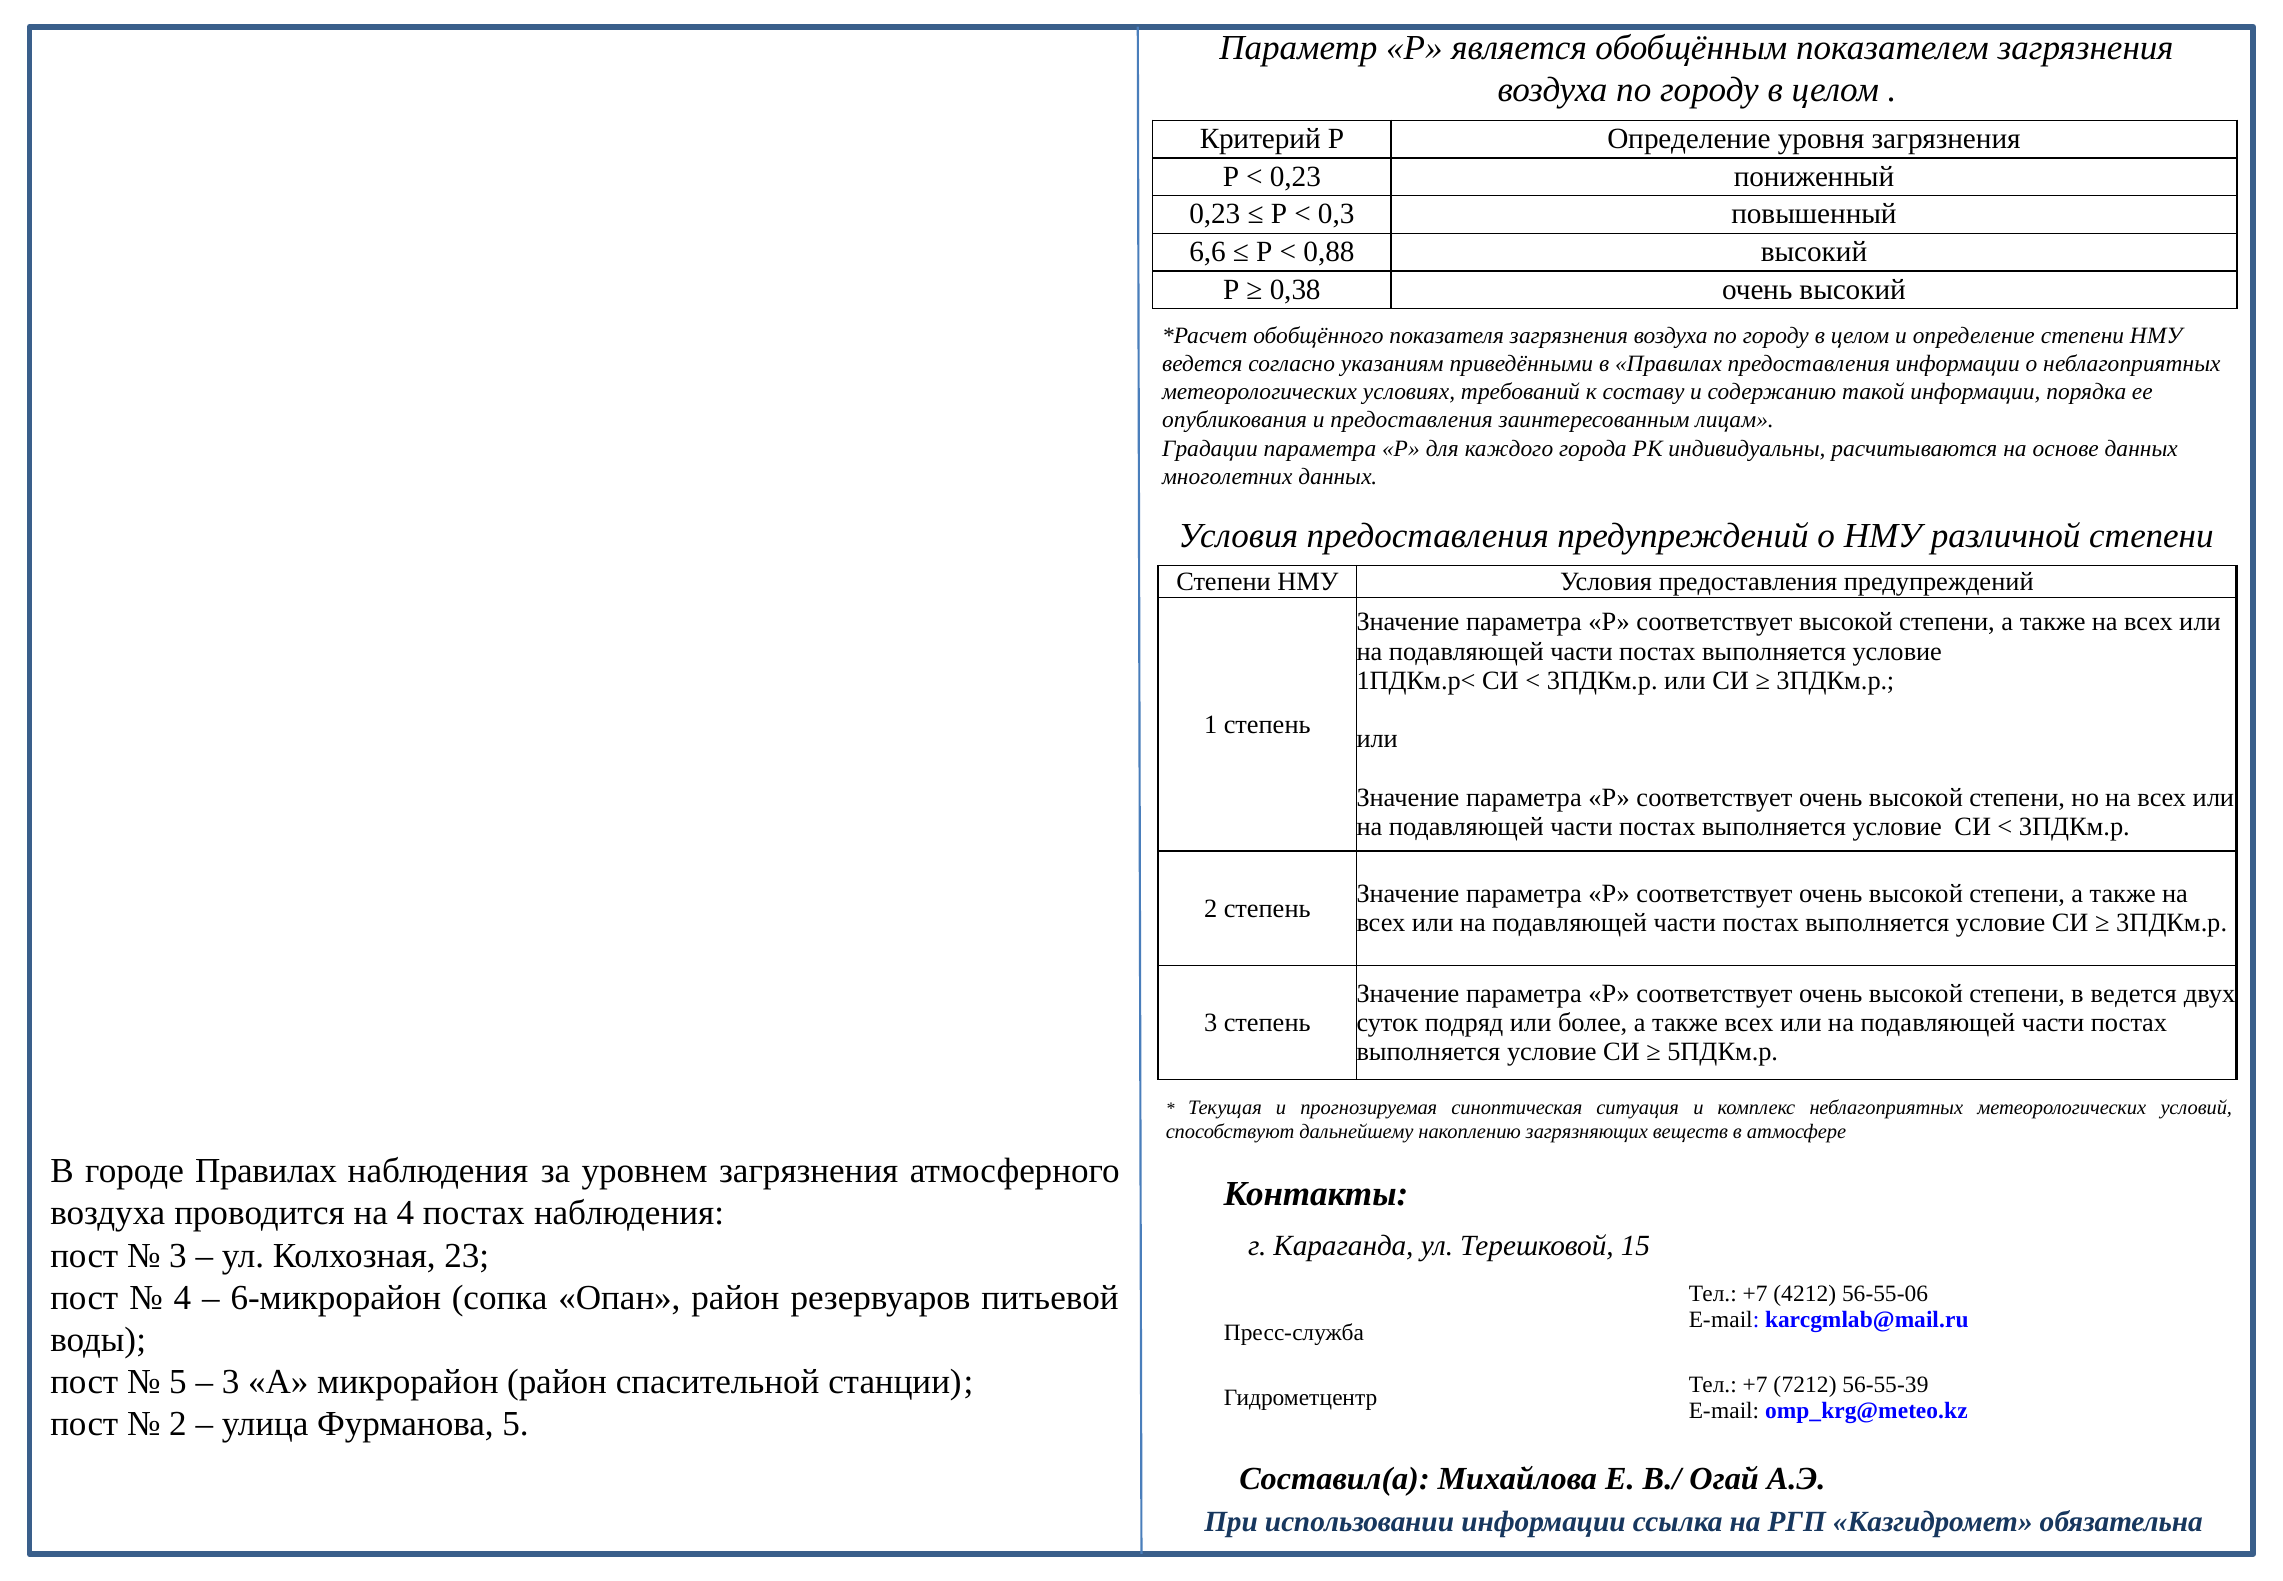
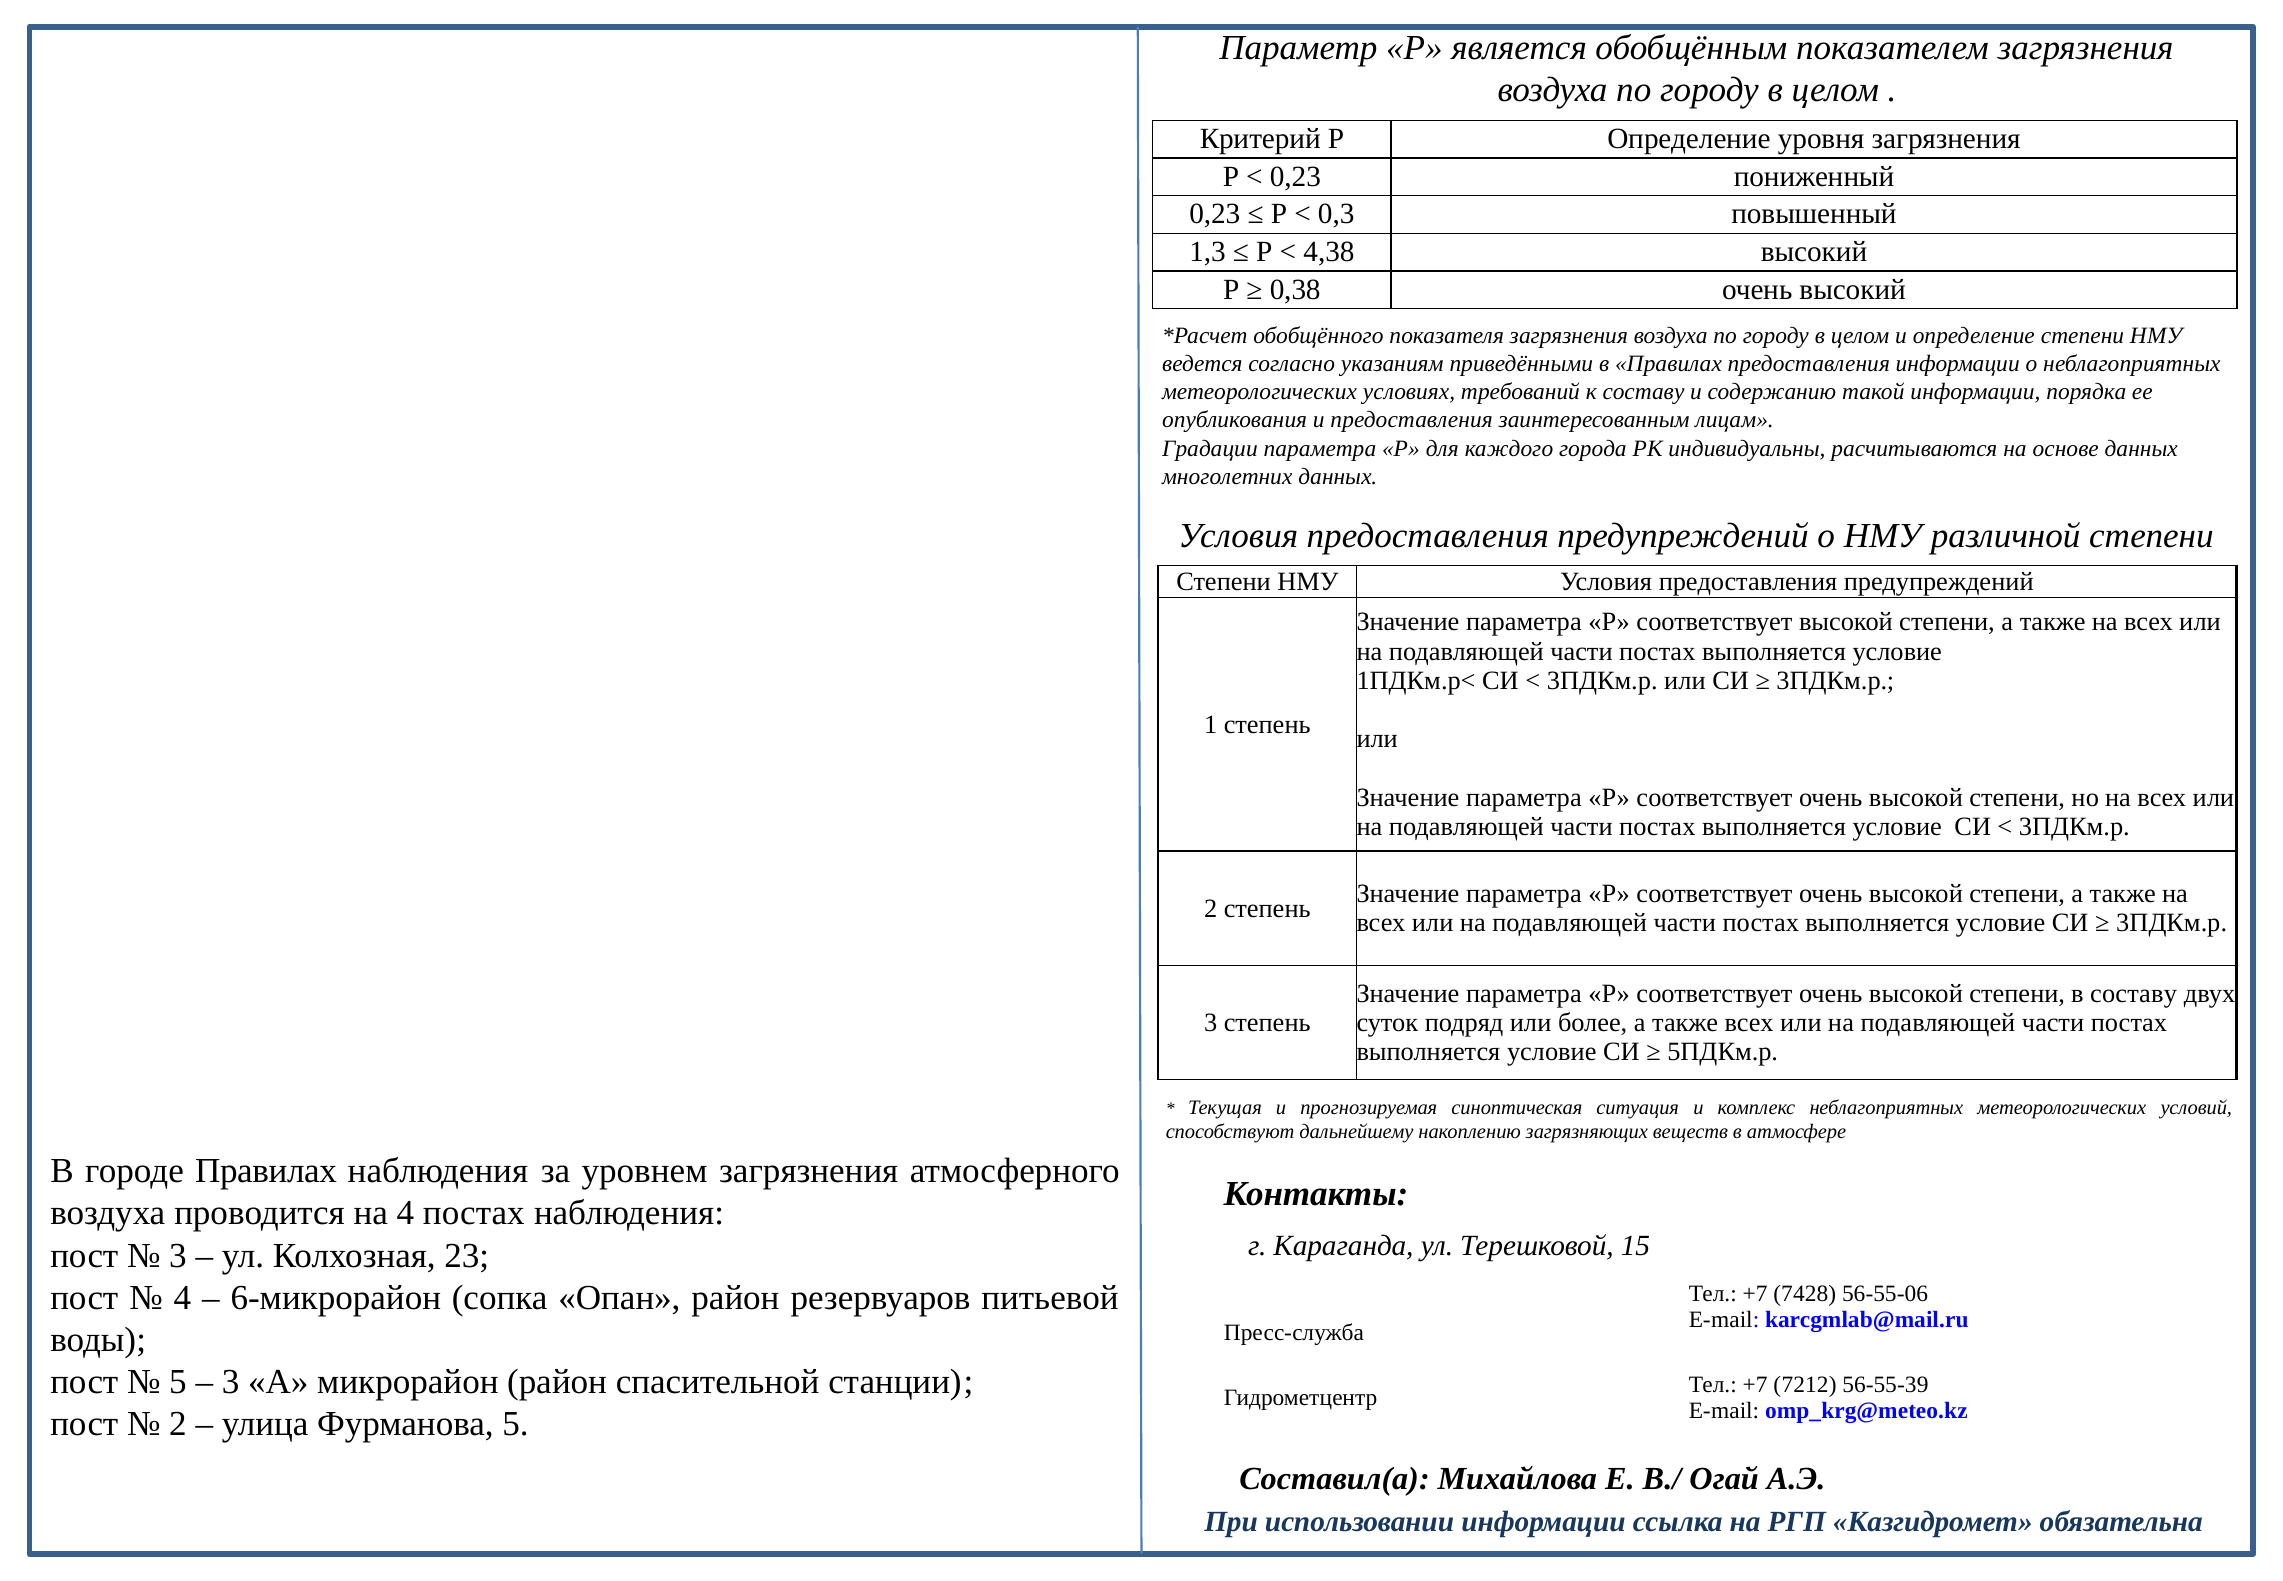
6,6: 6,6 -> 1,3
0,88: 0,88 -> 4,38
в ведется: ведется -> составу
4212: 4212 -> 7428
